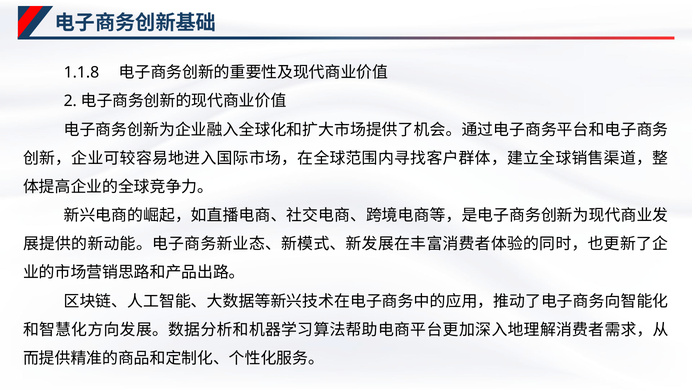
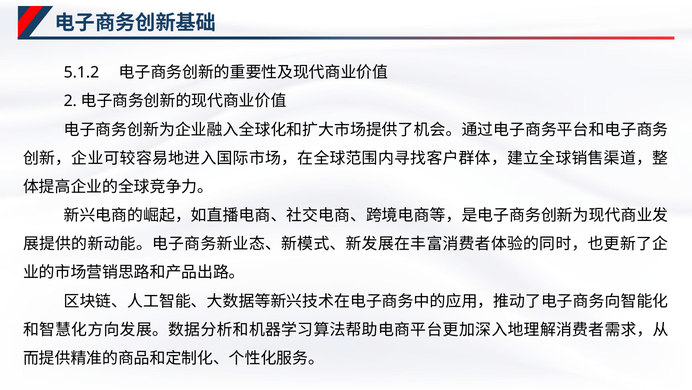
1.1.8: 1.1.8 -> 5.1.2
